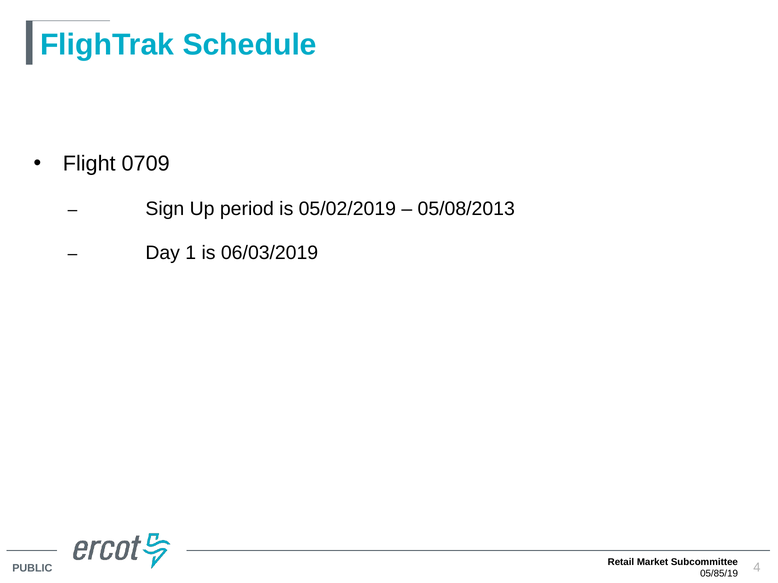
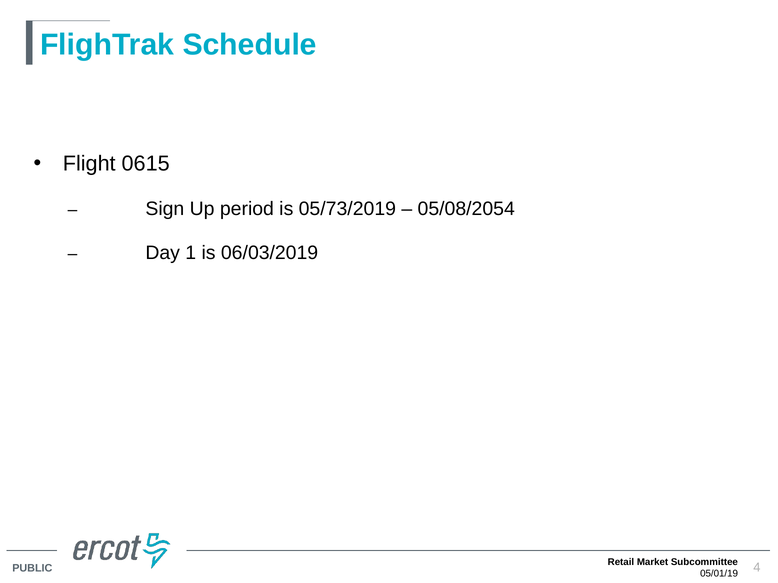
0709: 0709 -> 0615
05/02/2019: 05/02/2019 -> 05/73/2019
05/08/2013: 05/08/2013 -> 05/08/2054
05/85/19: 05/85/19 -> 05/01/19
